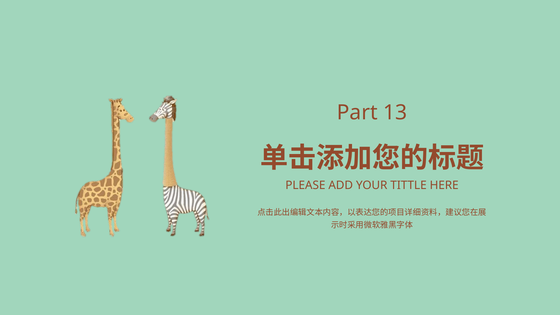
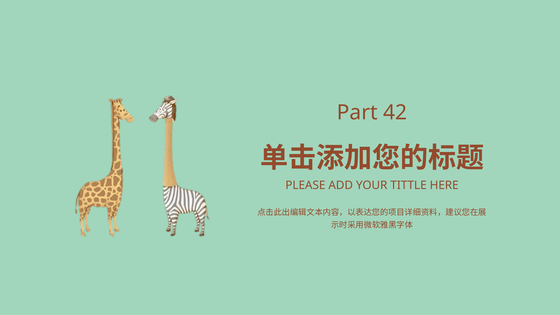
13: 13 -> 42
